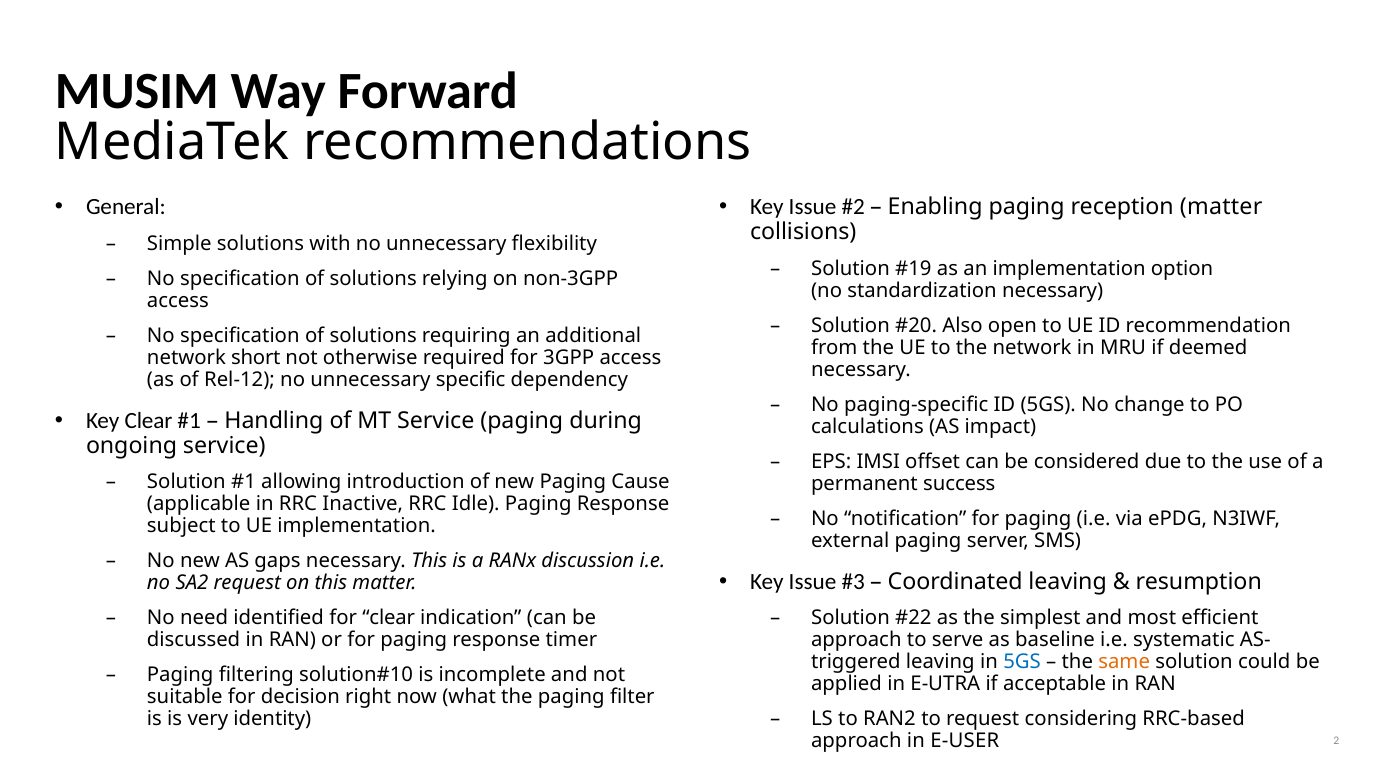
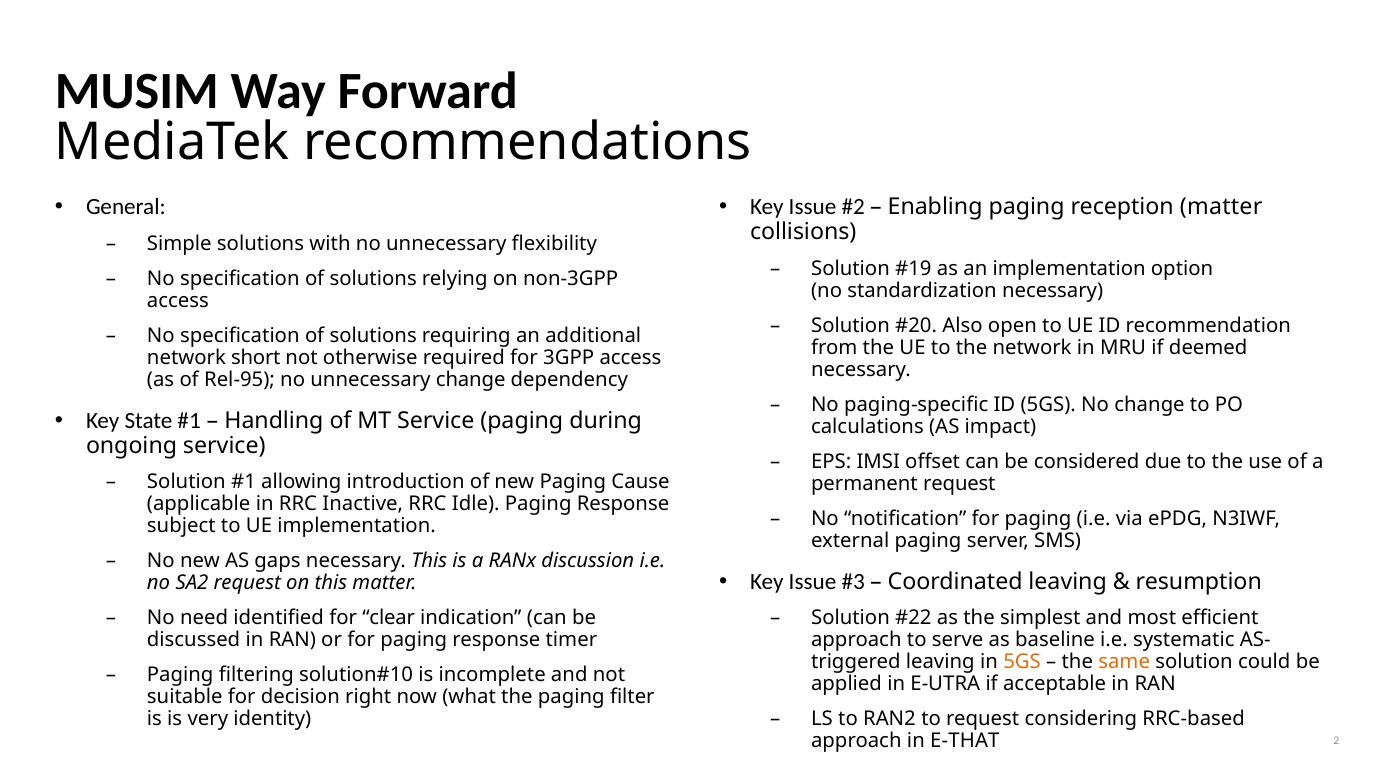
Rel-12: Rel-12 -> Rel-95
unnecessary specific: specific -> change
Key Clear: Clear -> State
permanent success: success -> request
5GS at (1022, 662) colour: blue -> orange
E-USER: E-USER -> E-THAT
